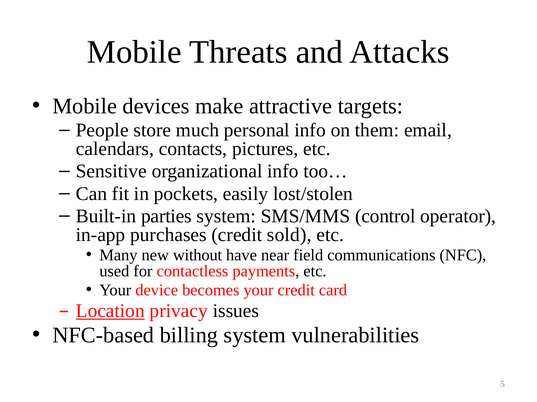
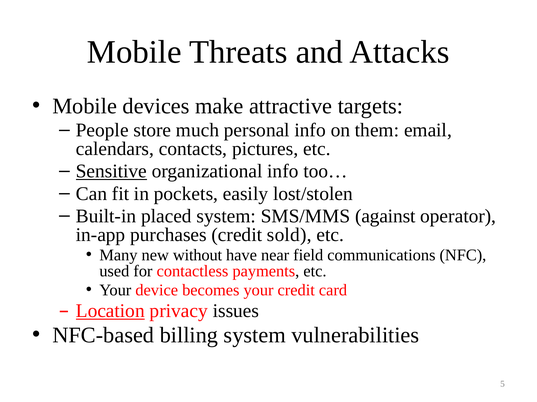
Sensitive underline: none -> present
parties: parties -> placed
control: control -> against
